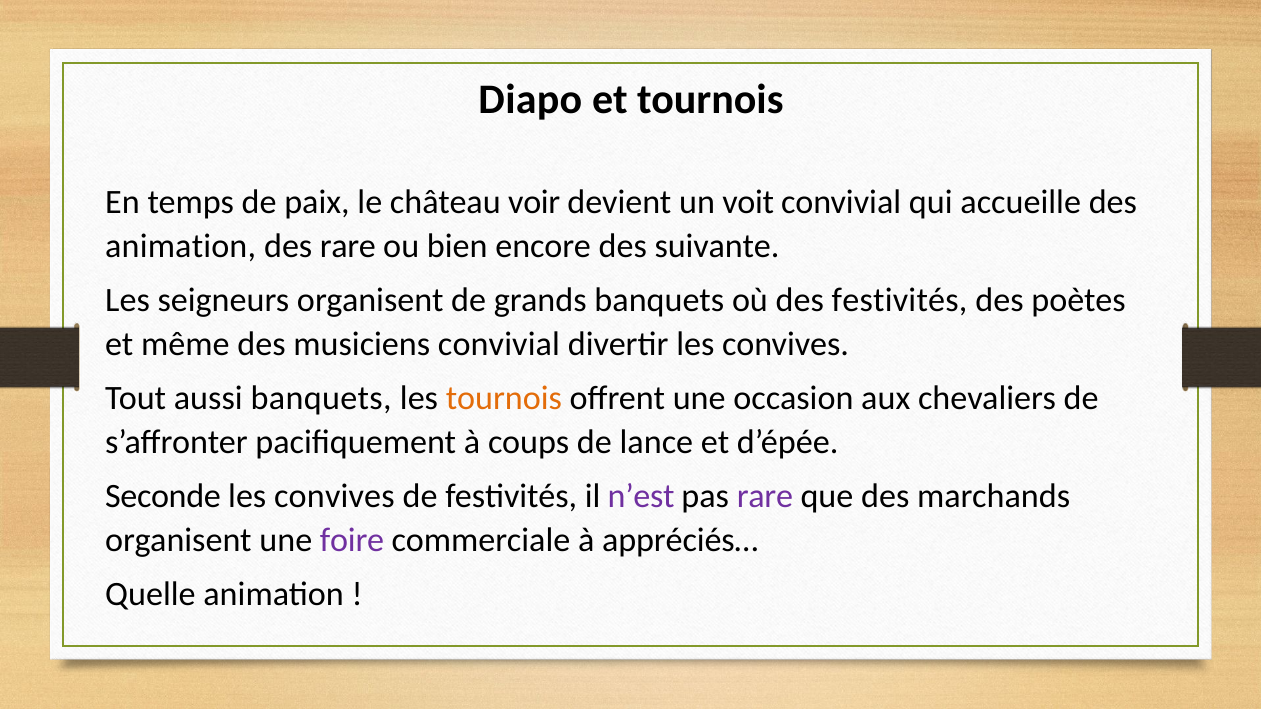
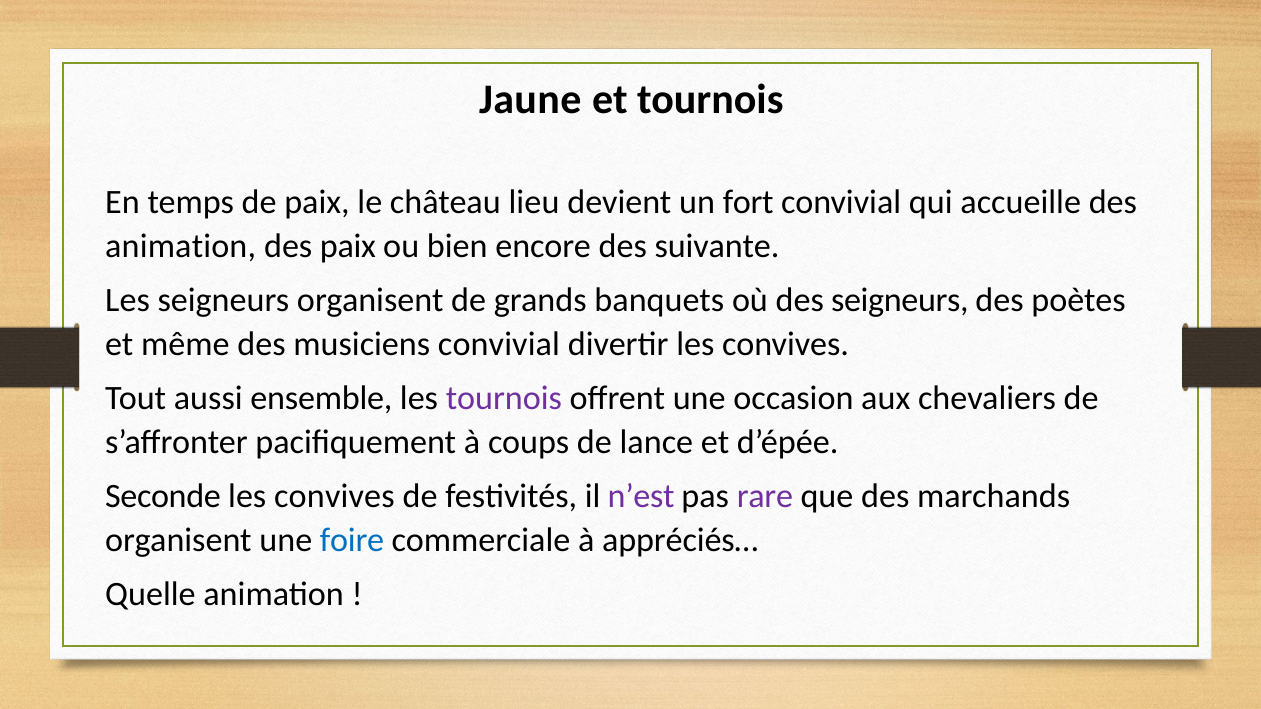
Diapo: Diapo -> Jaune
voir: voir -> lieu
voit: voit -> fort
des rare: rare -> paix
des festivités: festivités -> seigneurs
aussi banquets: banquets -> ensemble
tournois at (504, 399) colour: orange -> purple
foire colour: purple -> blue
